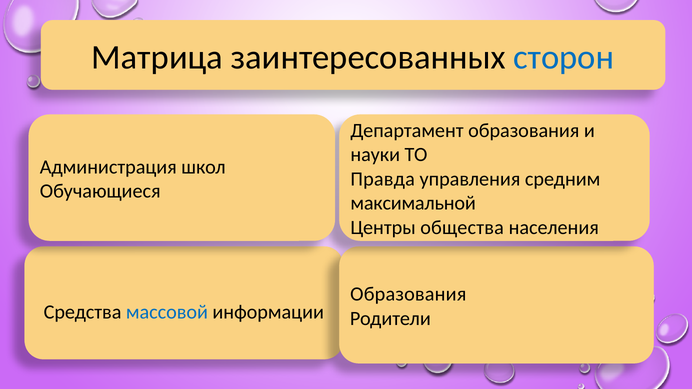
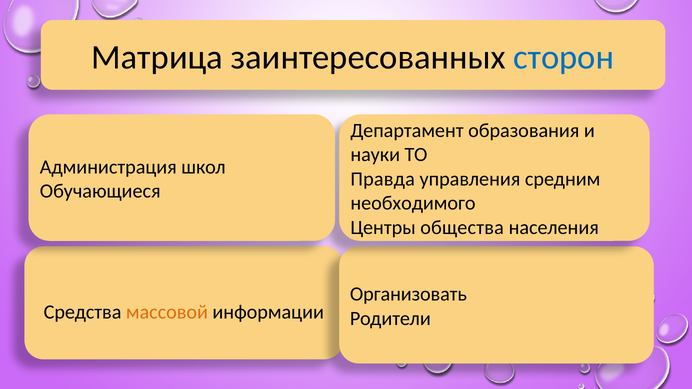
максимальной: максимальной -> необходимого
Образования at (408, 294): Образования -> Организовать
массовой colour: blue -> orange
